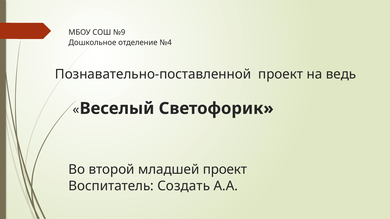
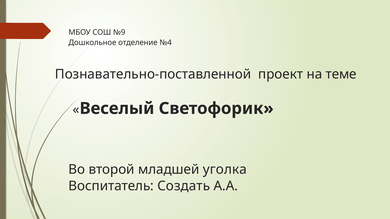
ведь: ведь -> теме
младшей проект: проект -> уголка
